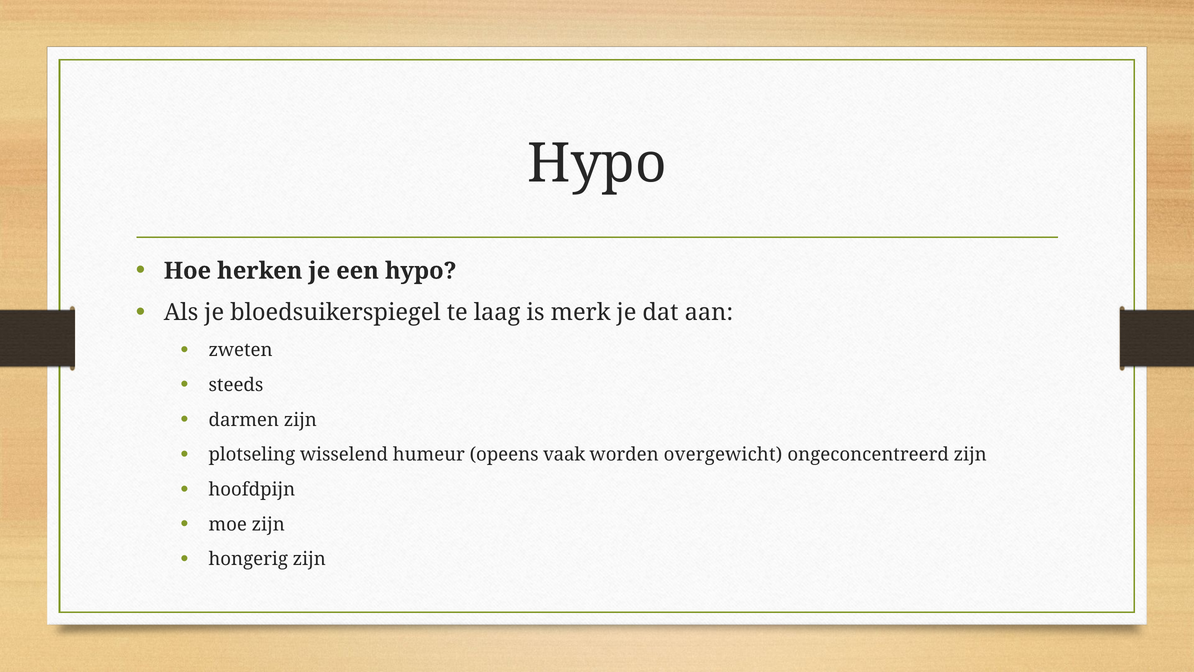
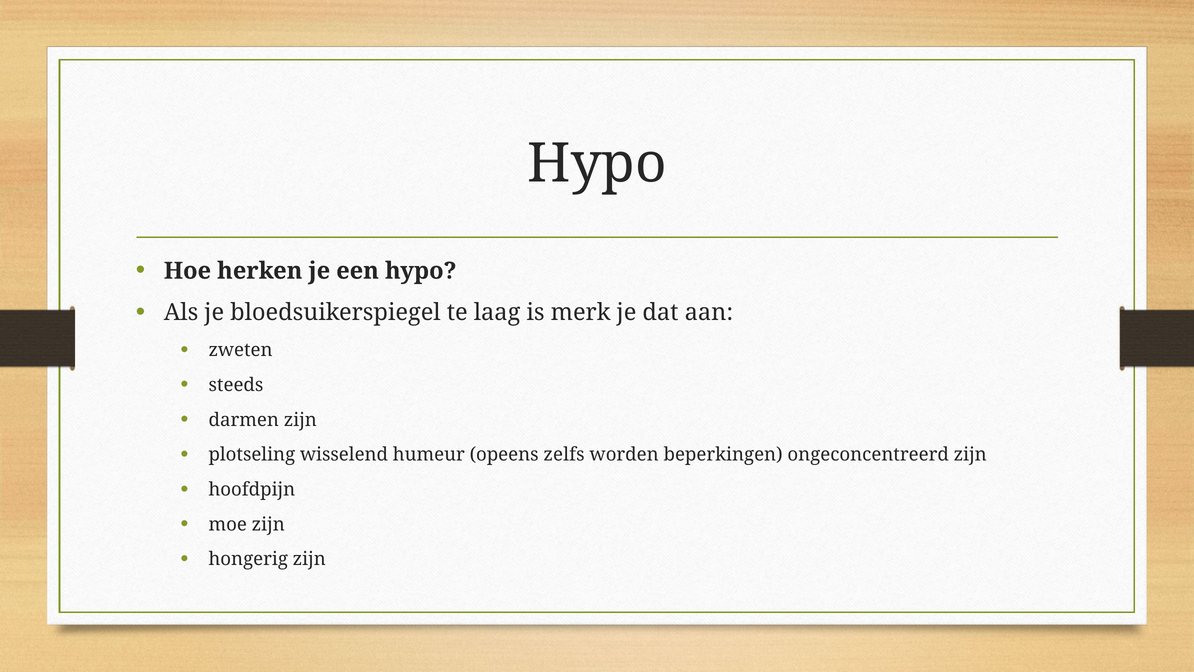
vaak: vaak -> zelfs
overgewicht: overgewicht -> beperkingen
